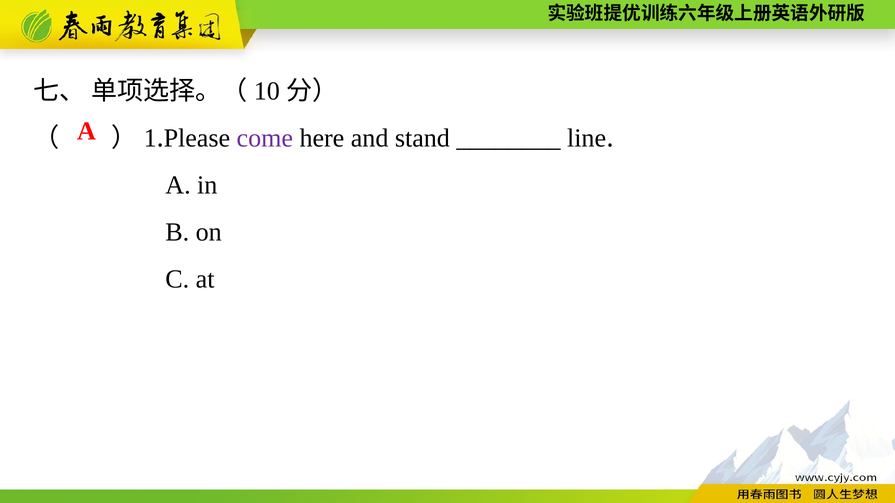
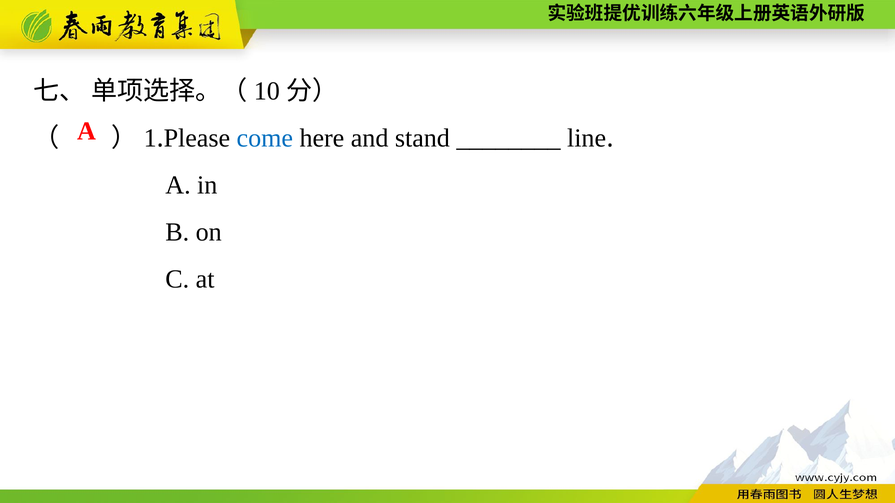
come colour: purple -> blue
